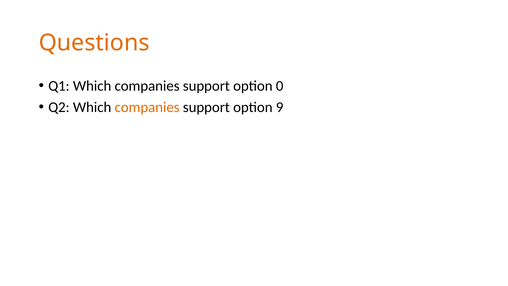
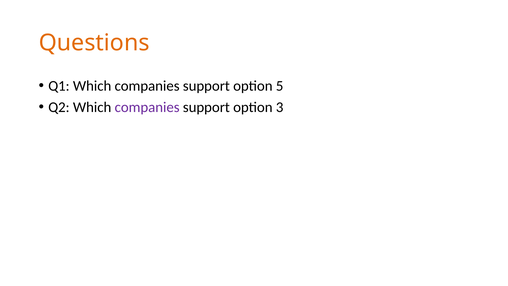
0: 0 -> 5
companies at (147, 107) colour: orange -> purple
9: 9 -> 3
